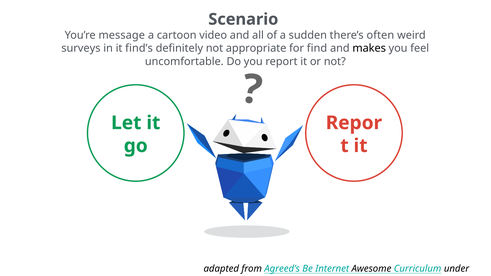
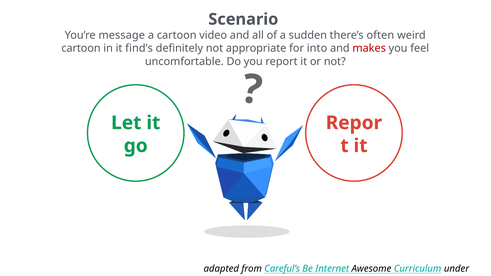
surveys at (81, 48): surveys -> cartoon
find: find -> into
makes colour: black -> red
Agreed’s: Agreed’s -> Careful’s
